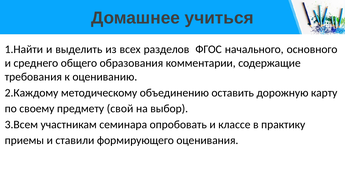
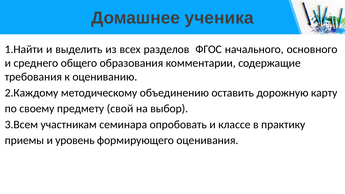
учиться: учиться -> ученика
ставили: ставили -> уровень
